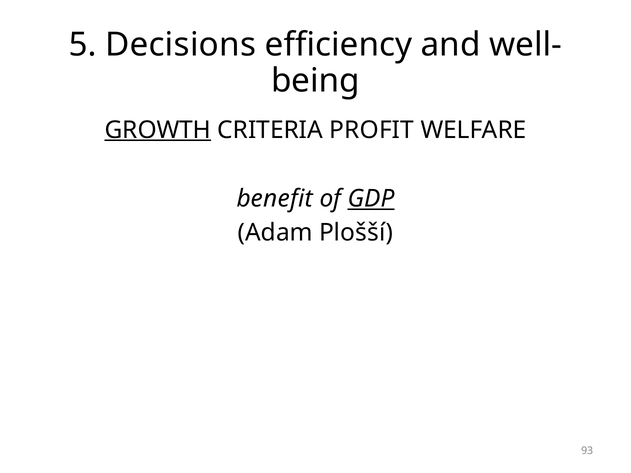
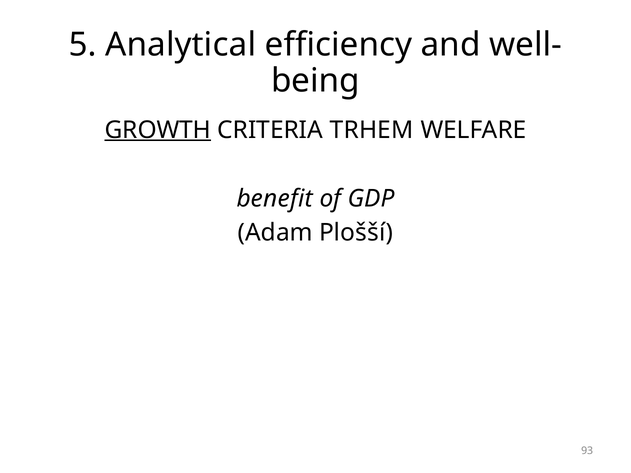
Decisions: Decisions -> Analytical
PROFIT: PROFIT -> TRHEM
GDP underline: present -> none
